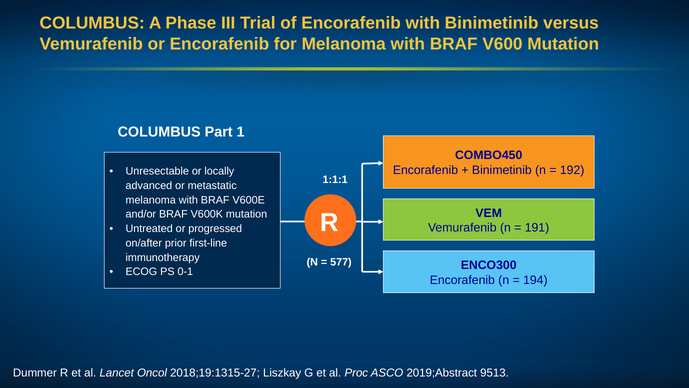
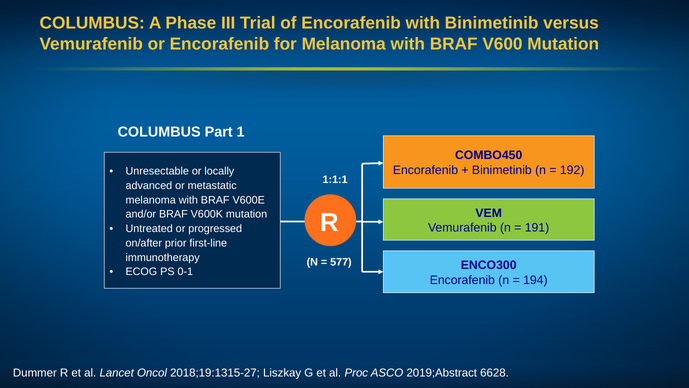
9513: 9513 -> 6628
